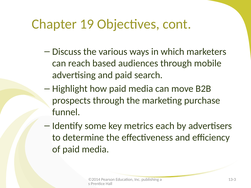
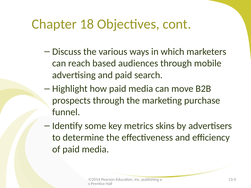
19: 19 -> 18
each: each -> skins
